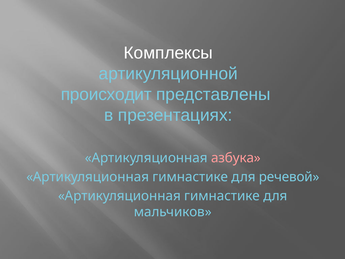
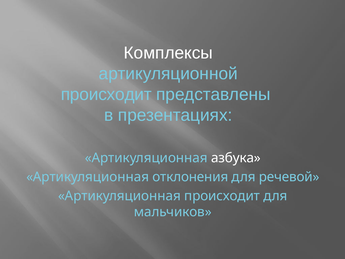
азбука colour: pink -> white
гимнастике at (190, 177): гимнастике -> отклонения
гимнастике at (222, 196): гимнастике -> происходит
